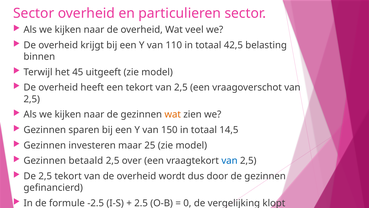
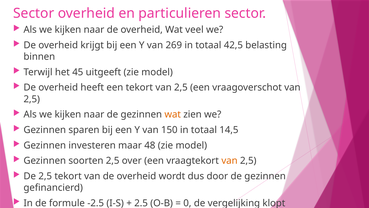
110: 110 -> 269
25: 25 -> 48
betaald: betaald -> soorten
van at (229, 160) colour: blue -> orange
